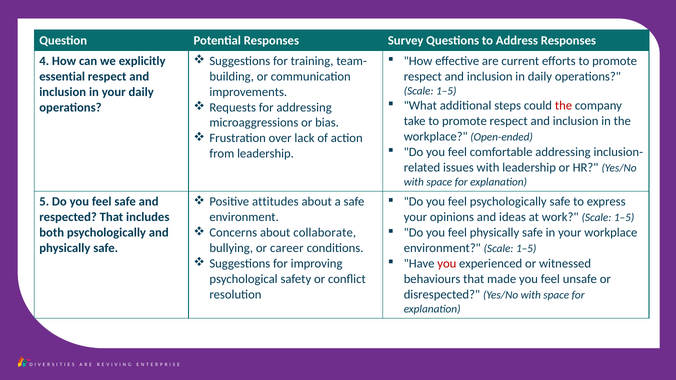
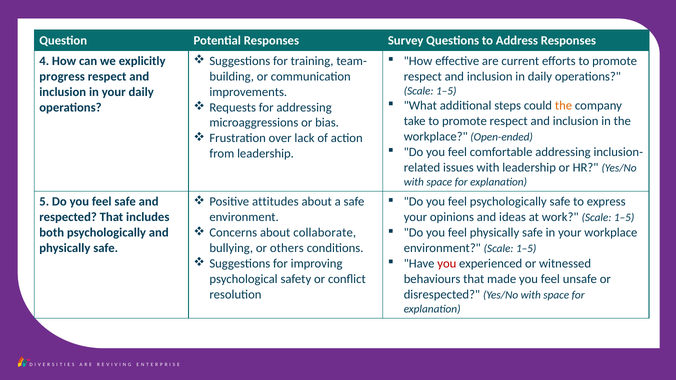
essential: essential -> progress
the at (564, 106) colour: red -> orange
career: career -> others
